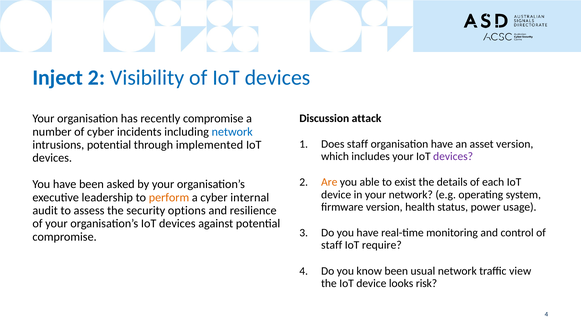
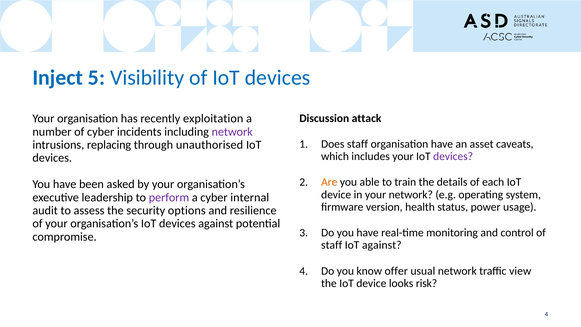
Inject 2: 2 -> 5
recently compromise: compromise -> exploitation
network at (232, 132) colour: blue -> purple
asset version: version -> caveats
intrusions potential: potential -> replacing
implemented: implemented -> unauthorised
exist: exist -> train
perform colour: orange -> purple
IoT require: require -> against
know been: been -> offer
